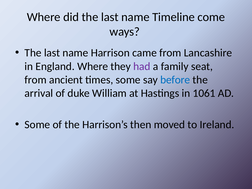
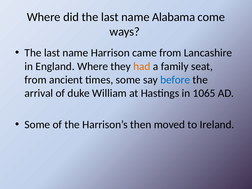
Timeline: Timeline -> Alabama
had colour: purple -> orange
1061: 1061 -> 1065
